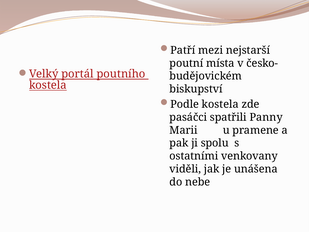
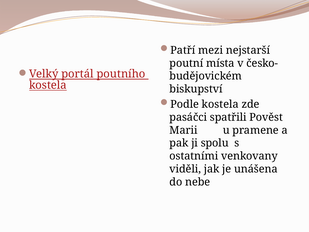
Panny: Panny -> Pověst
